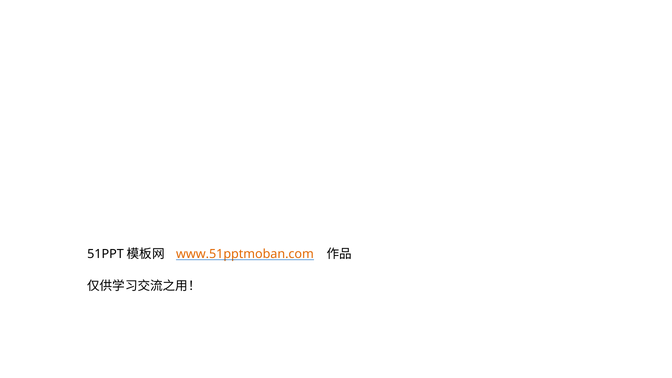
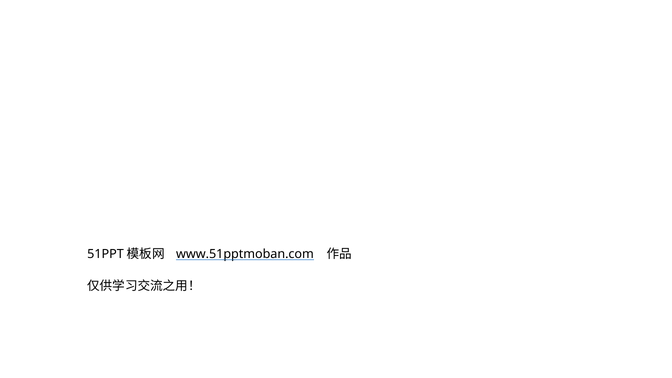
www.51pptmoban.com colour: orange -> black
